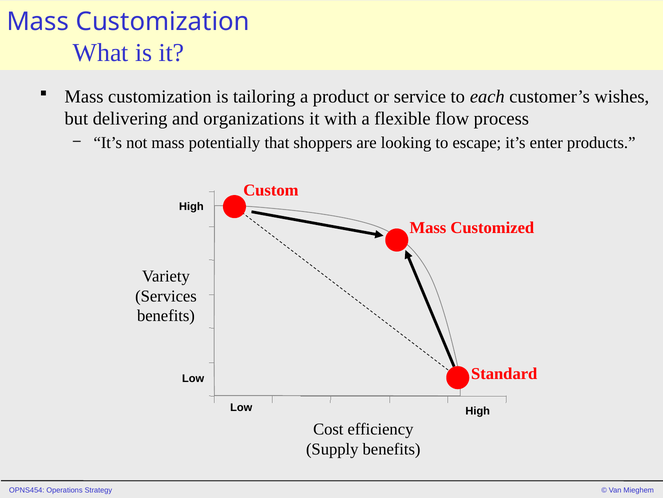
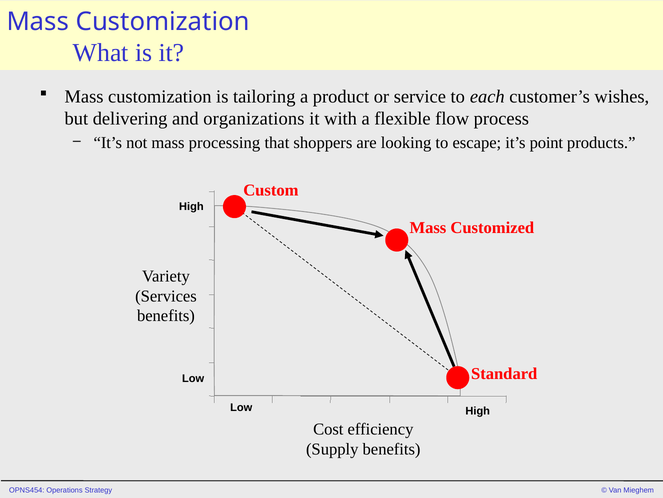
potentially: potentially -> processing
enter: enter -> point
